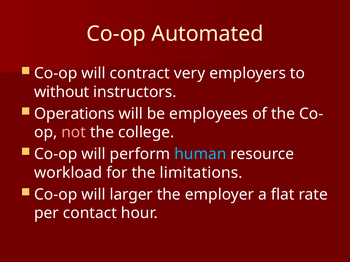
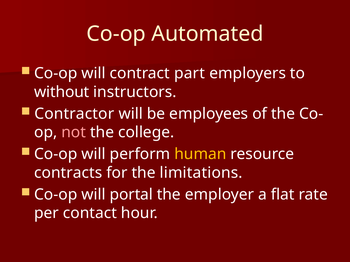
very: very -> part
Operations: Operations -> Contractor
human colour: light blue -> yellow
workload: workload -> contracts
larger: larger -> portal
